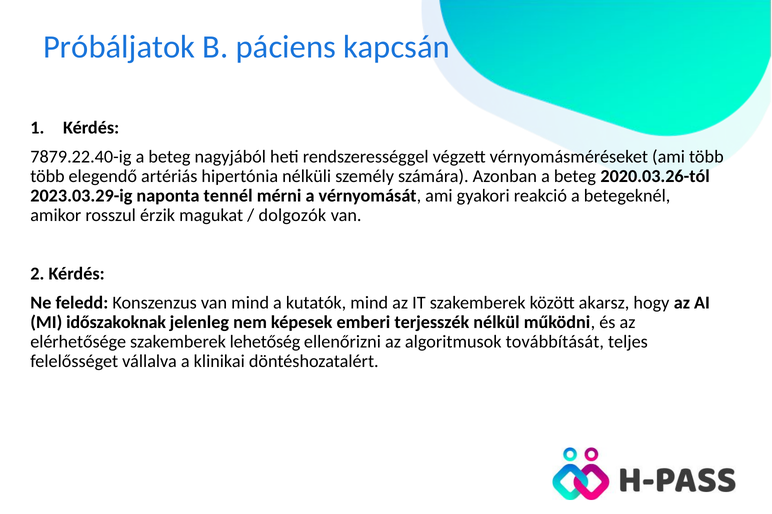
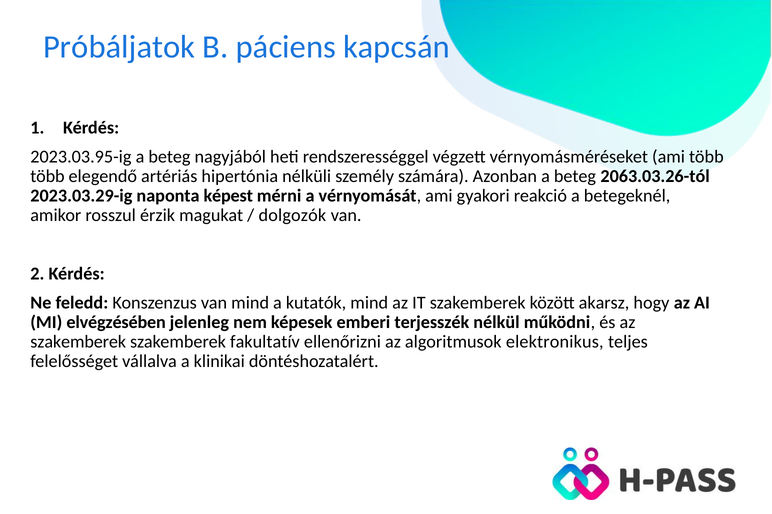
7879.22.40-ig: 7879.22.40-ig -> 2023.03.95-ig
2020.03.26-tól: 2020.03.26-tól -> 2063.03.26-tól
tennél: tennél -> képest
időszakoknak: időszakoknak -> elvégzésében
elérhetősége at (78, 342): elérhetősége -> szakemberek
lehetőség: lehetőség -> fakultatív
továbbítását: továbbítását -> elektronikus
